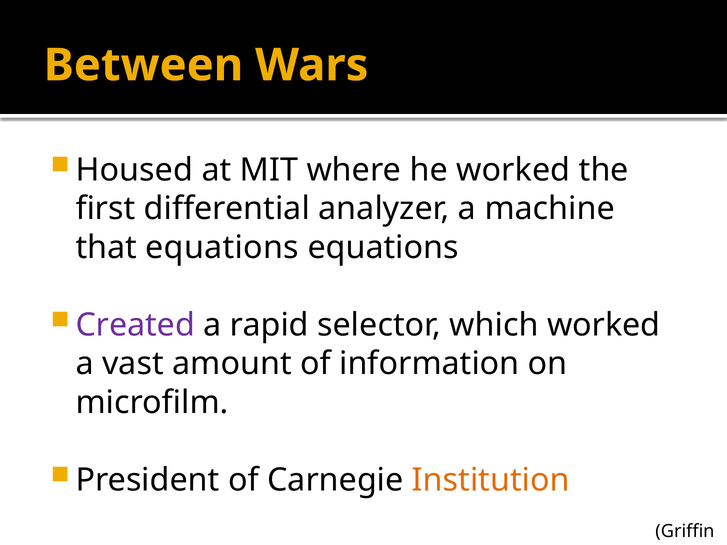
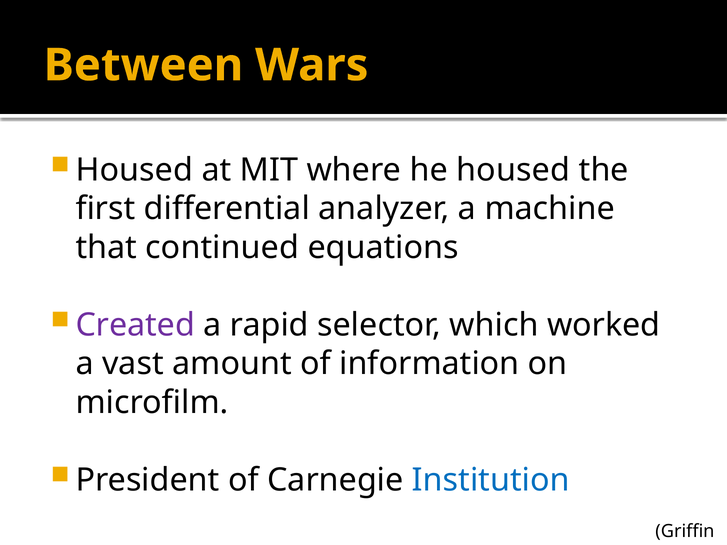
he worked: worked -> housed
that equations: equations -> continued
Institution colour: orange -> blue
